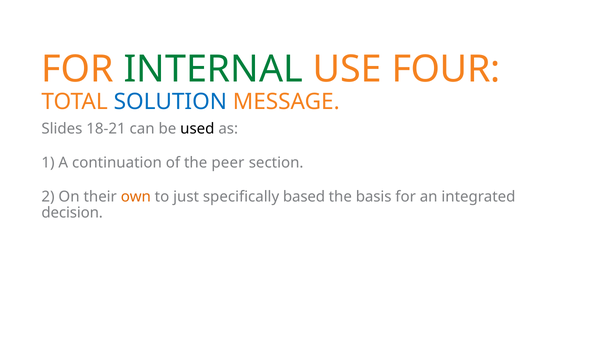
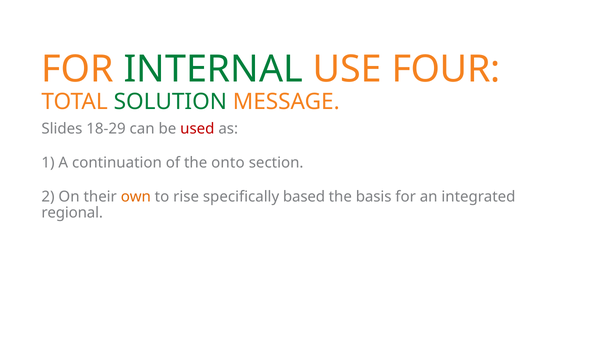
SOLUTION colour: blue -> green
18-21: 18-21 -> 18-29
used colour: black -> red
peer: peer -> onto
just: just -> rise
decision: decision -> regional
